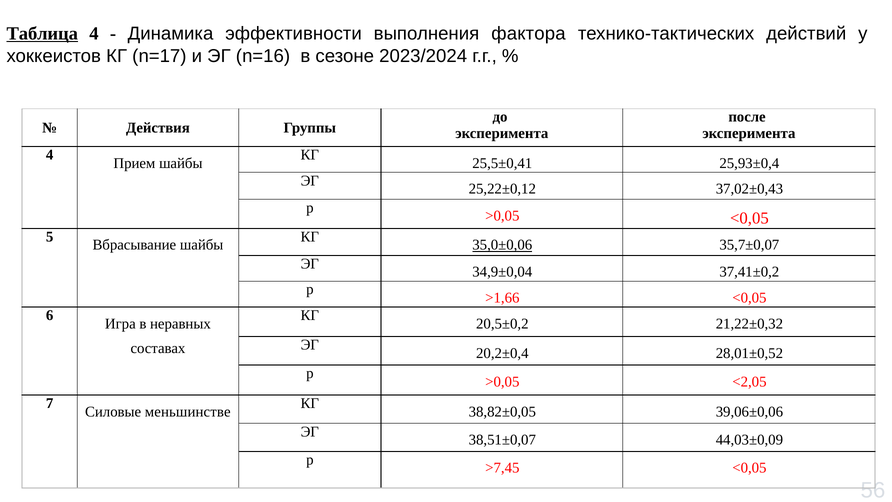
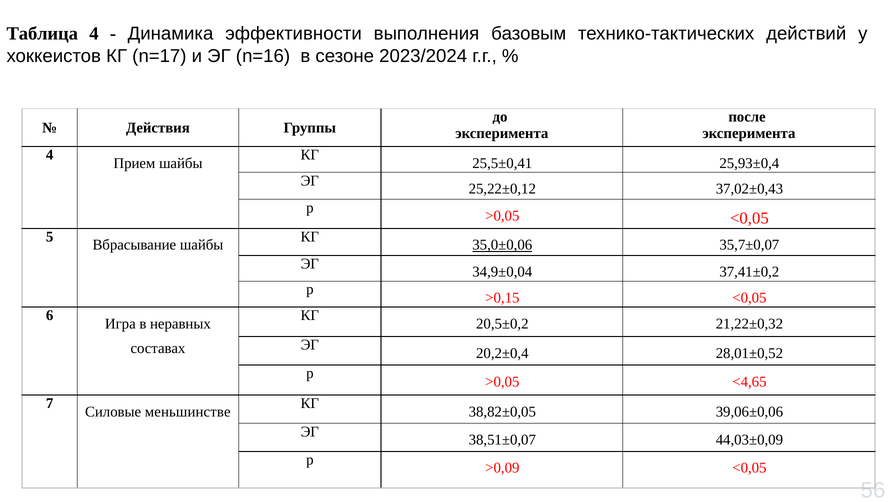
Таблица underline: present -> none
фактора: фактора -> базовым
>1,66: >1,66 -> >0,15
<2,05: <2,05 -> <4,65
>7,45: >7,45 -> >0,09
